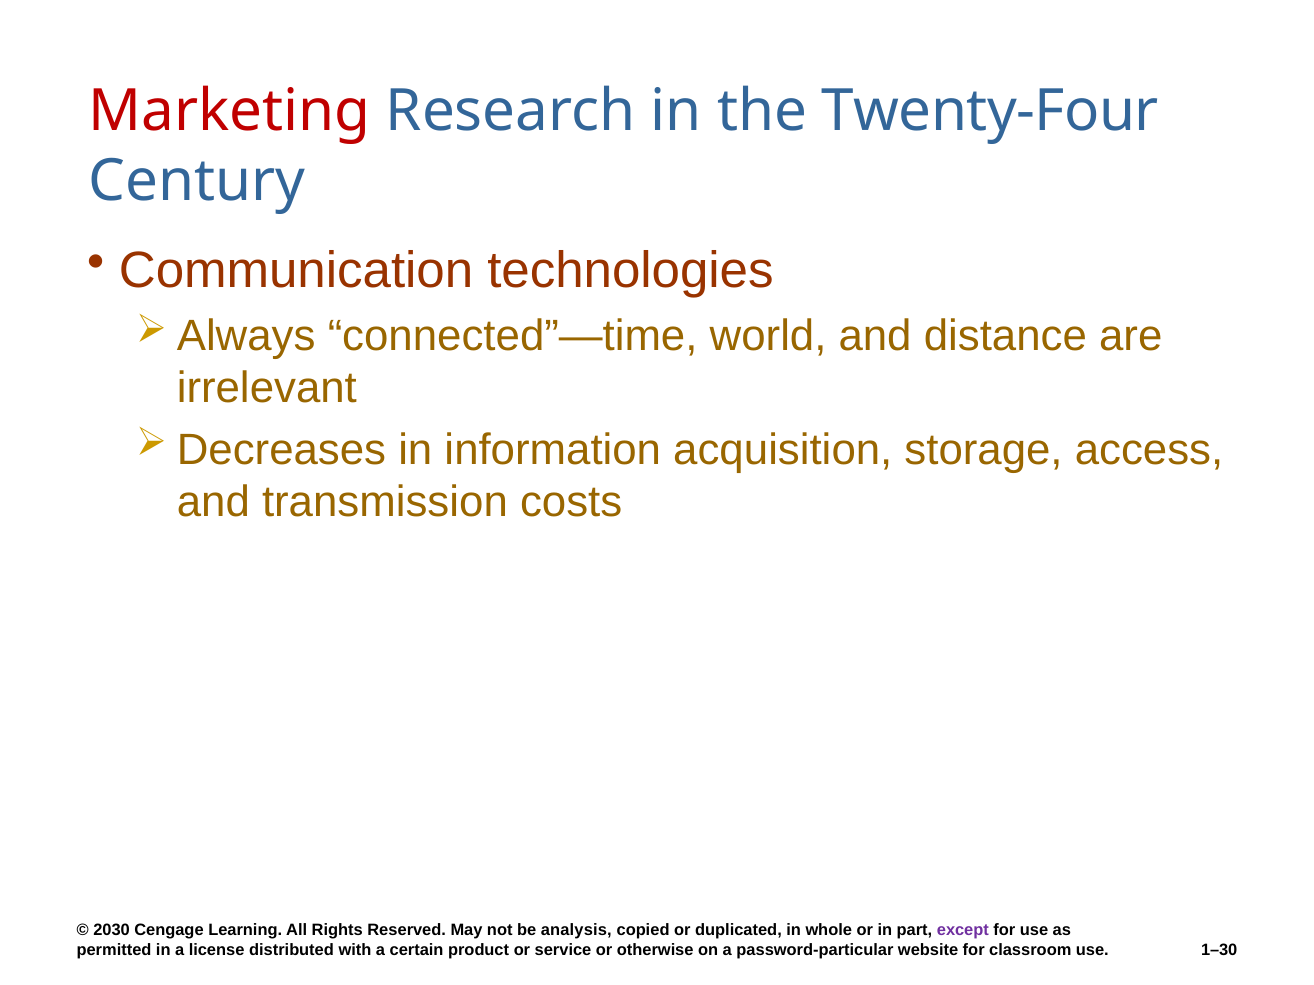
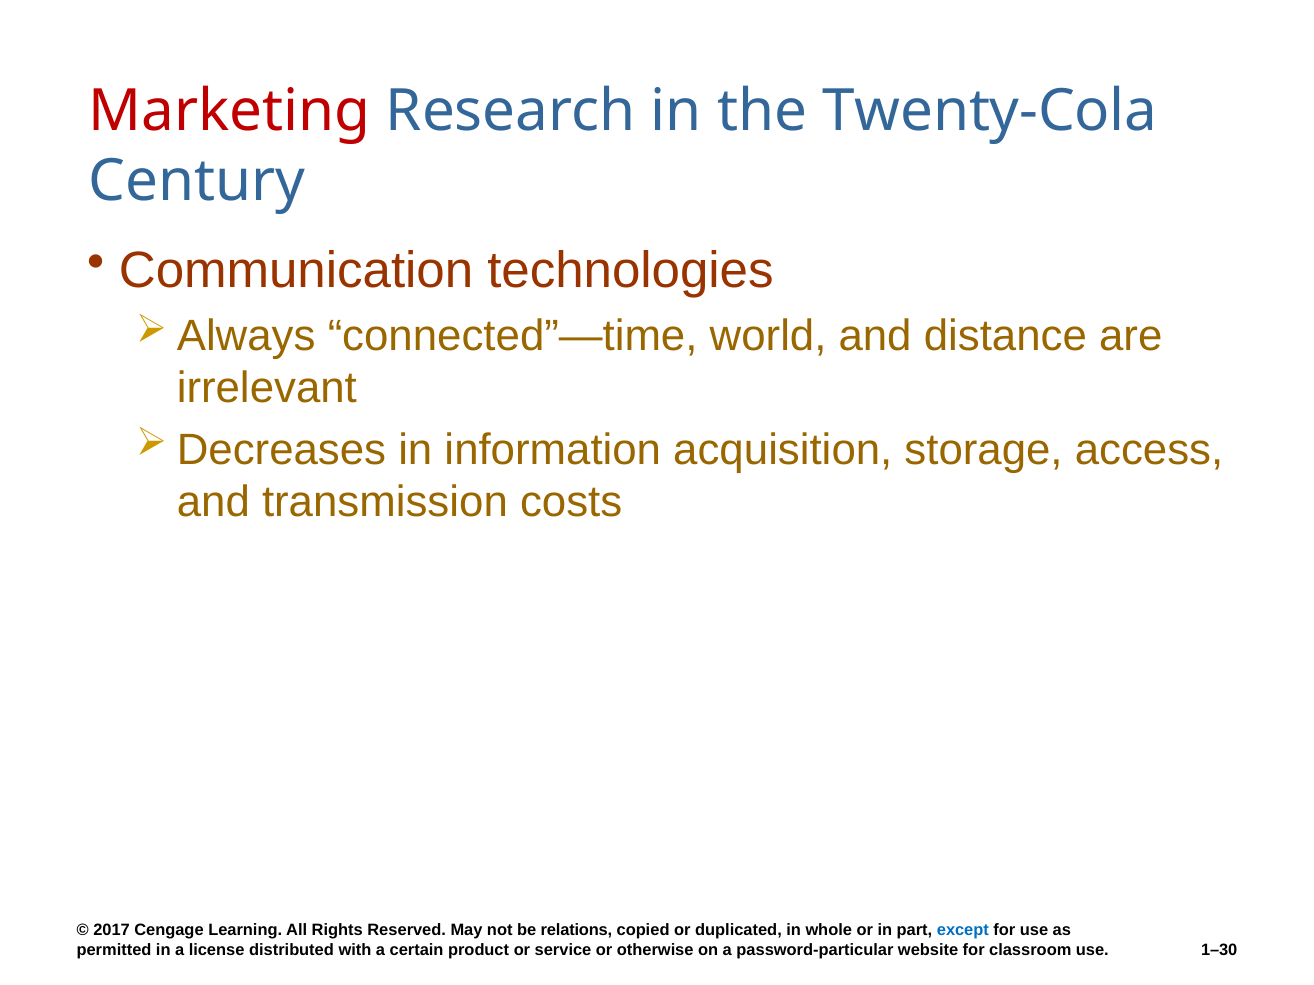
Twenty-Four: Twenty-Four -> Twenty-Cola
2030: 2030 -> 2017
analysis: analysis -> relations
except colour: purple -> blue
